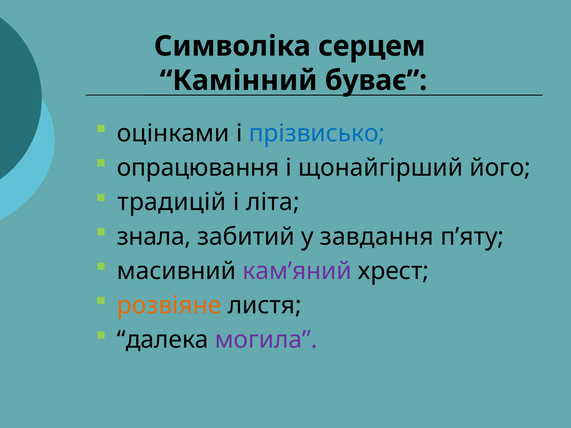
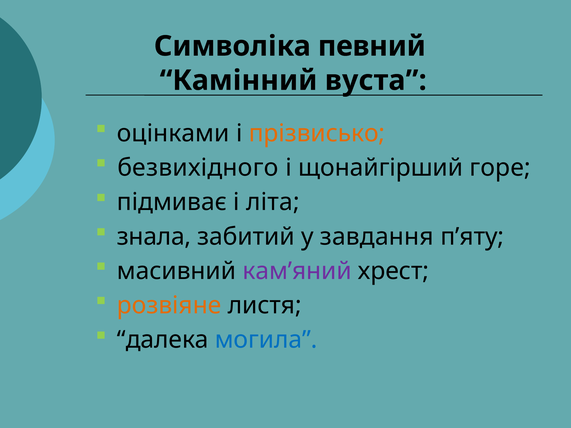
серцем: серцем -> певний
буває: буває -> вуста
прізвисько colour: blue -> orange
опрацювання: опрацювання -> безвихідного
його: його -> горе
традицій: традицій -> підмиває
могила colour: purple -> blue
